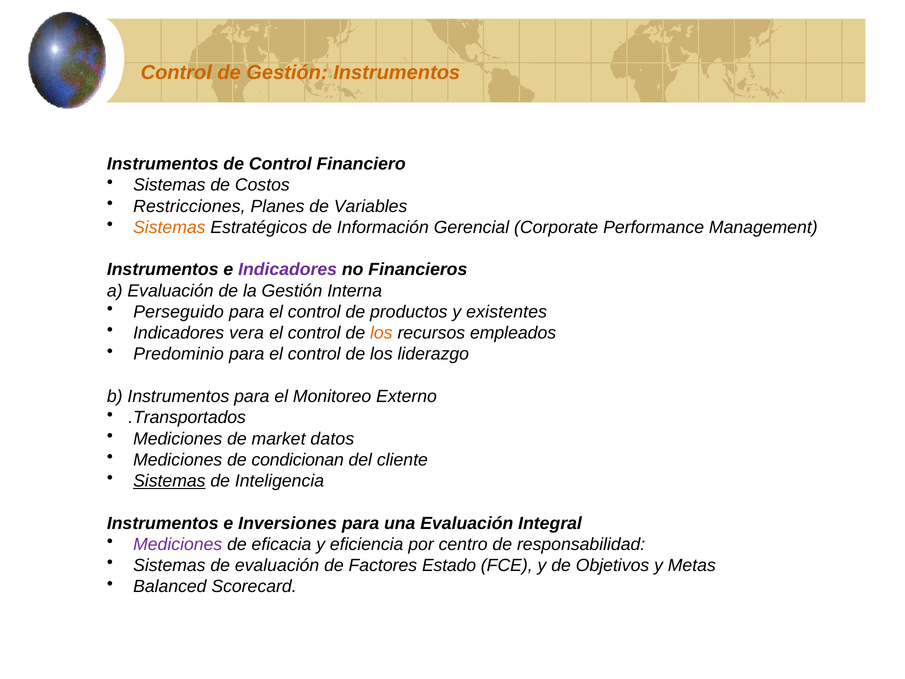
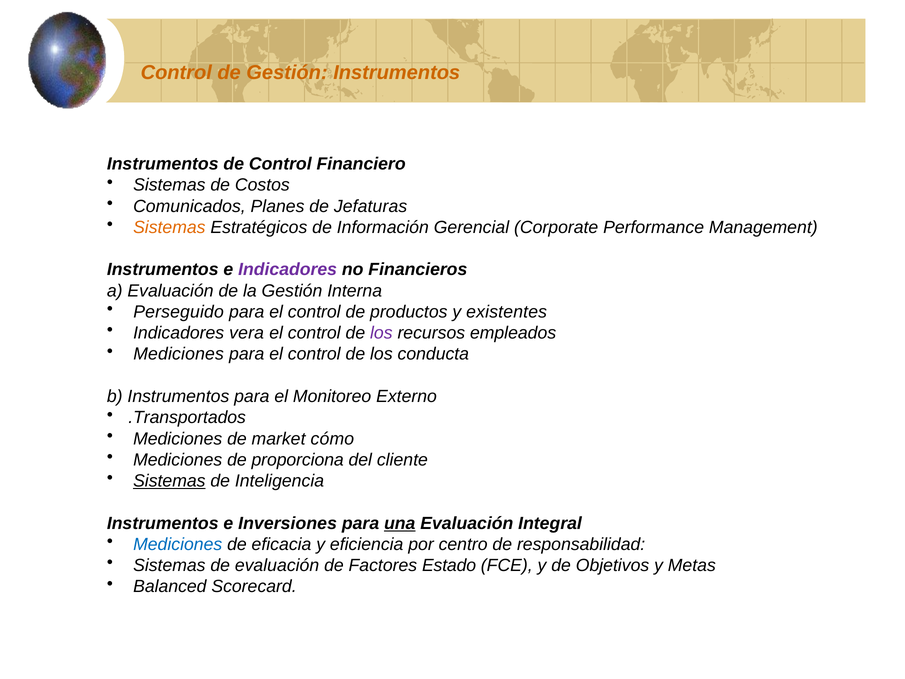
Restricciones: Restricciones -> Comunicados
Variables: Variables -> Jefaturas
los at (381, 333) colour: orange -> purple
Predominio at (179, 354): Predominio -> Mediciones
liderazgo: liderazgo -> conducta
datos: datos -> cómo
condicionan: condicionan -> proporciona
una underline: none -> present
Mediciones at (178, 544) colour: purple -> blue
